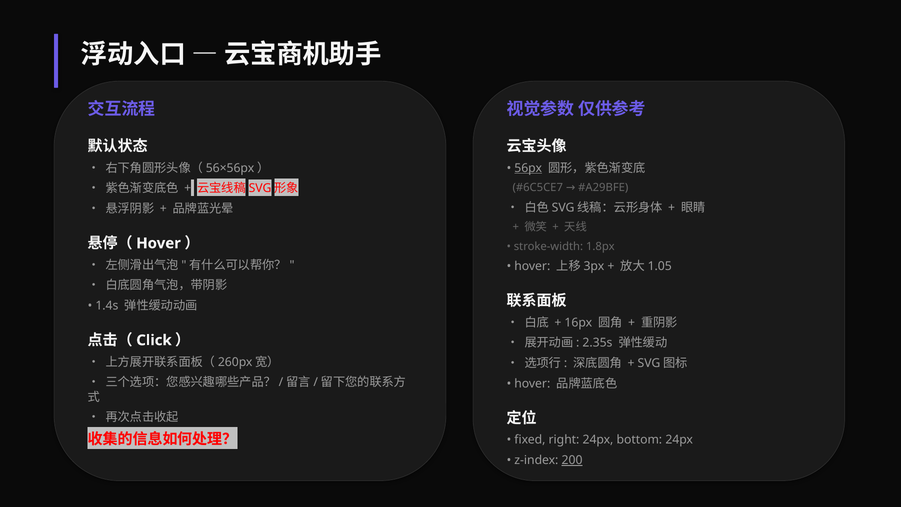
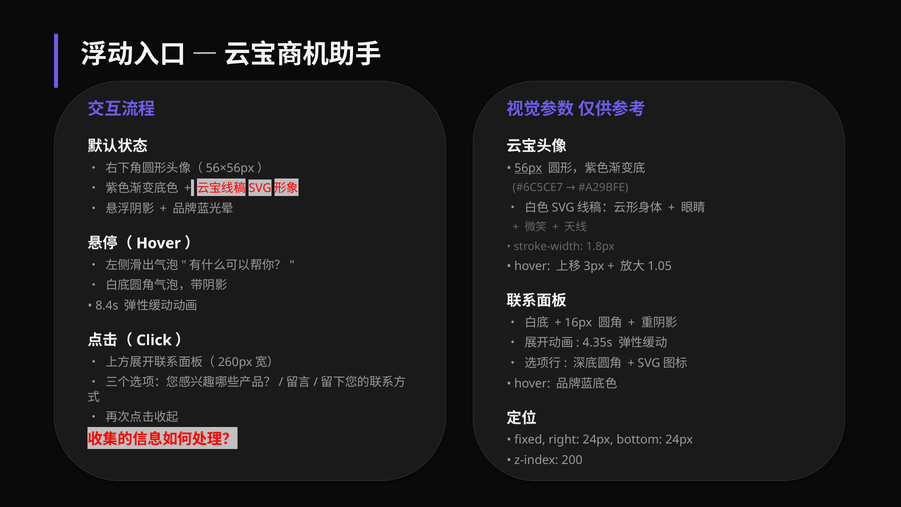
1.4s: 1.4s -> 8.4s
2.35s: 2.35s -> 4.35s
200 underline: present -> none
